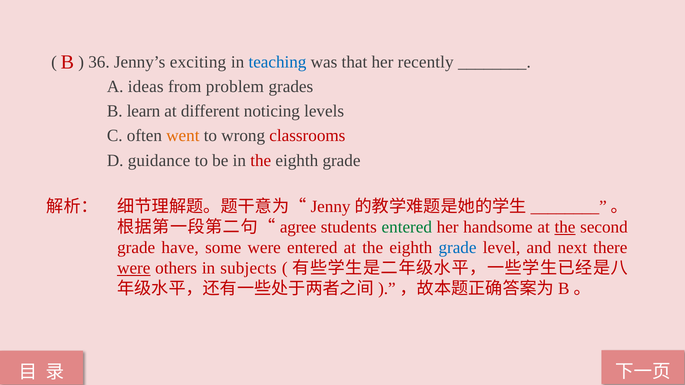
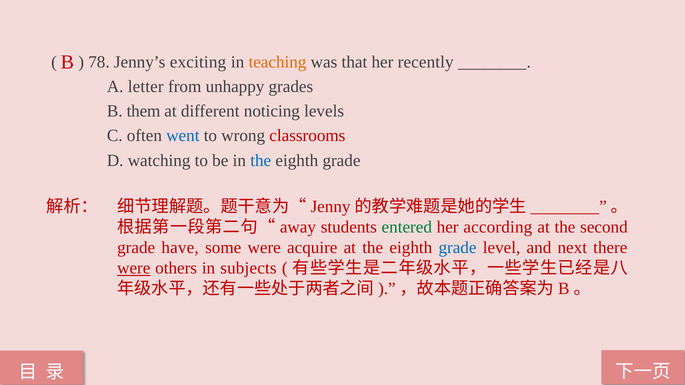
36: 36 -> 78
teaching colour: blue -> orange
ideas: ideas -> letter
problem: problem -> unhappy
learn: learn -> them
went colour: orange -> blue
guidance: guidance -> watching
the at (261, 161) colour: red -> blue
agree: agree -> away
handsome: handsome -> according
the at (565, 227) underline: present -> none
were entered: entered -> acquire
